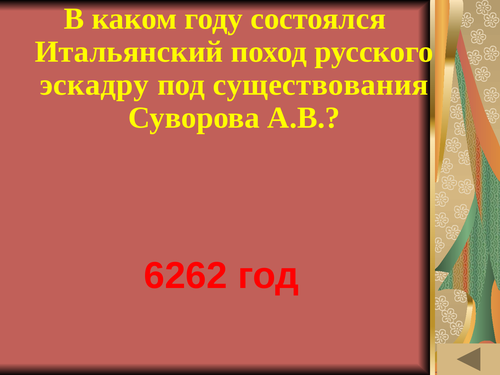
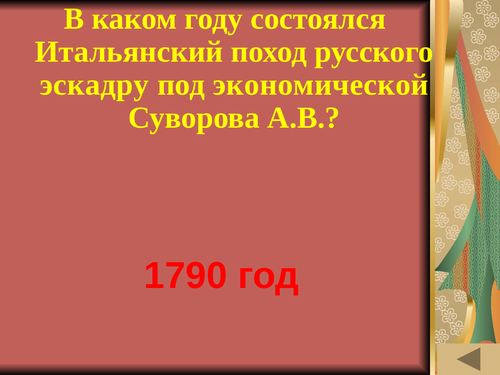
существования: существования -> экономической
6262: 6262 -> 1790
